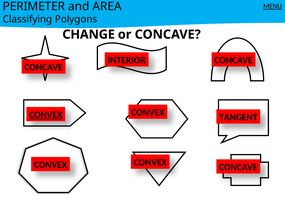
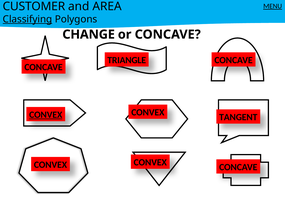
PERIMETER: PERIMETER -> CUSTOMER
Classifying underline: none -> present
INTERIOR: INTERIOR -> TRIANGLE
